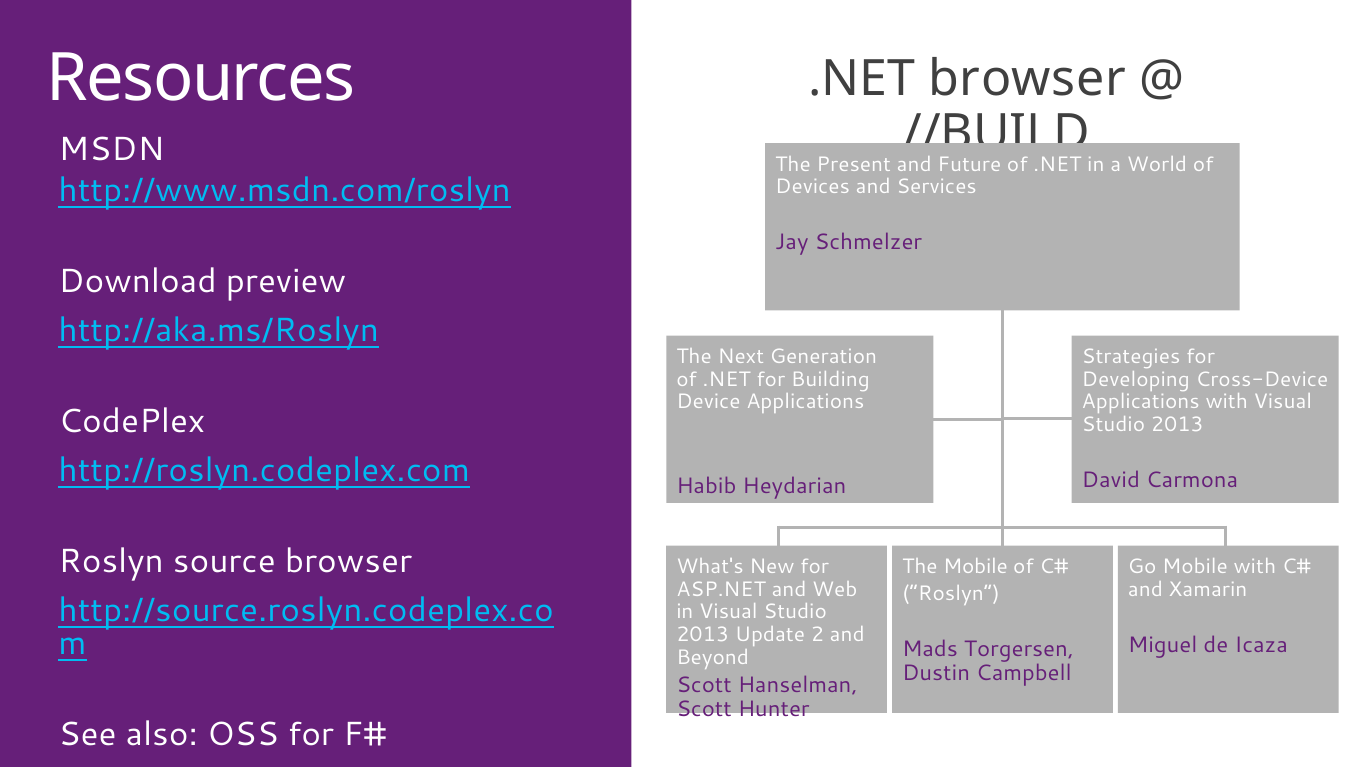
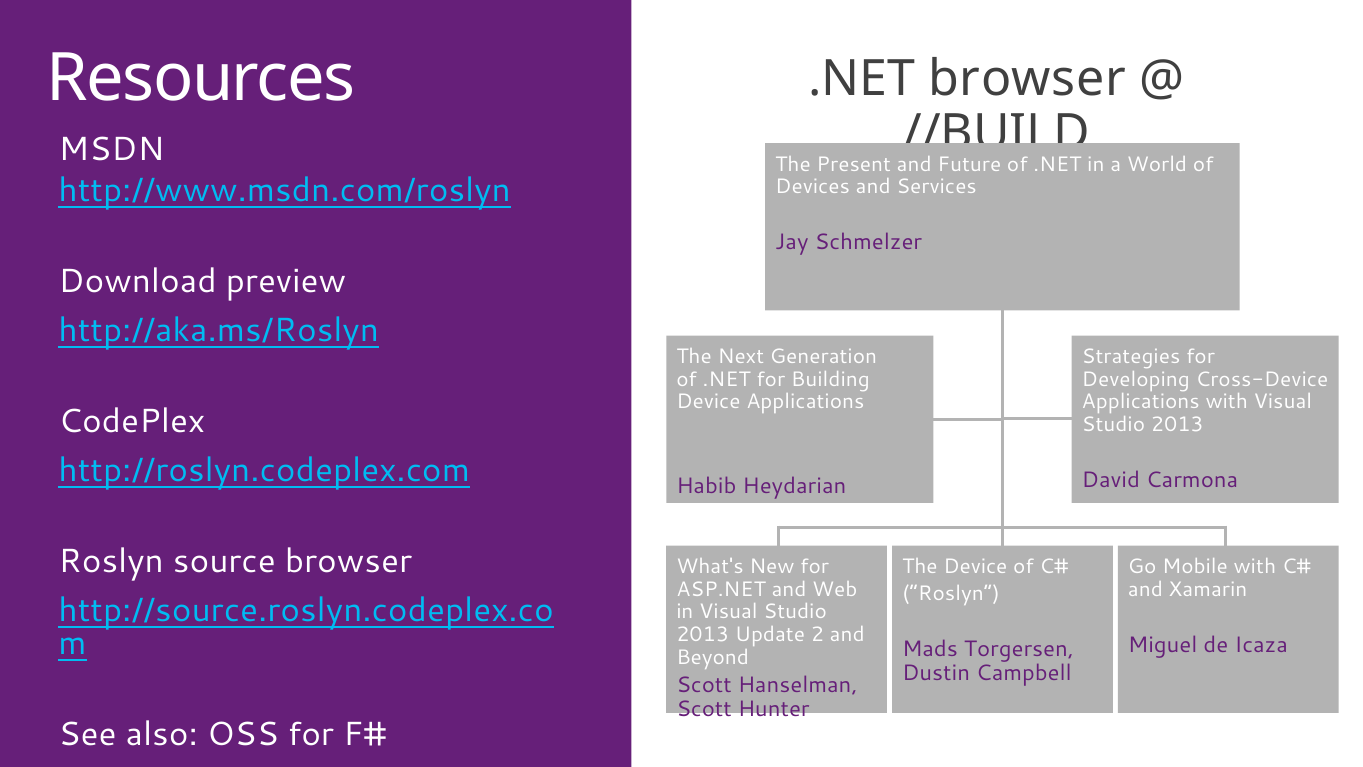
The Mobile: Mobile -> Device
